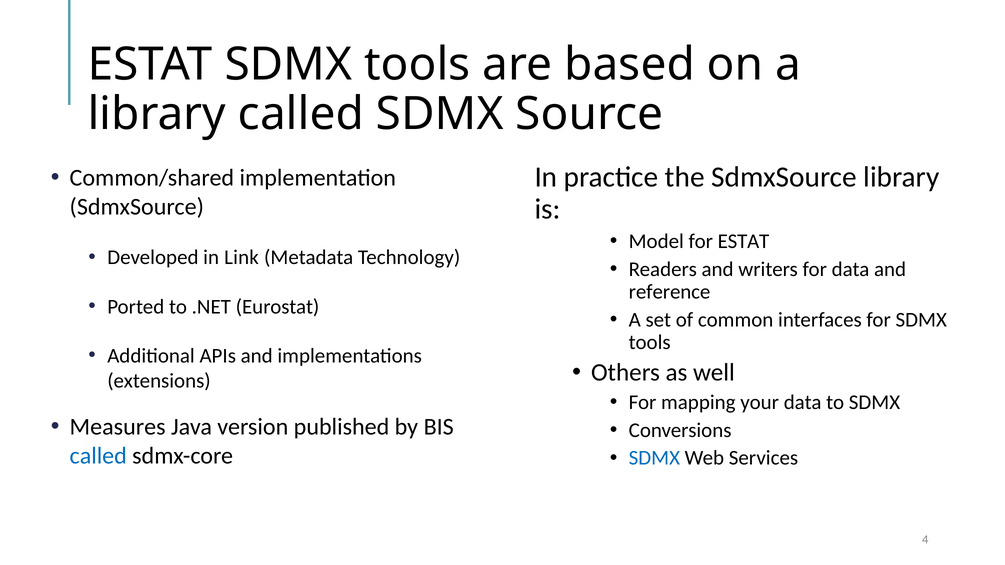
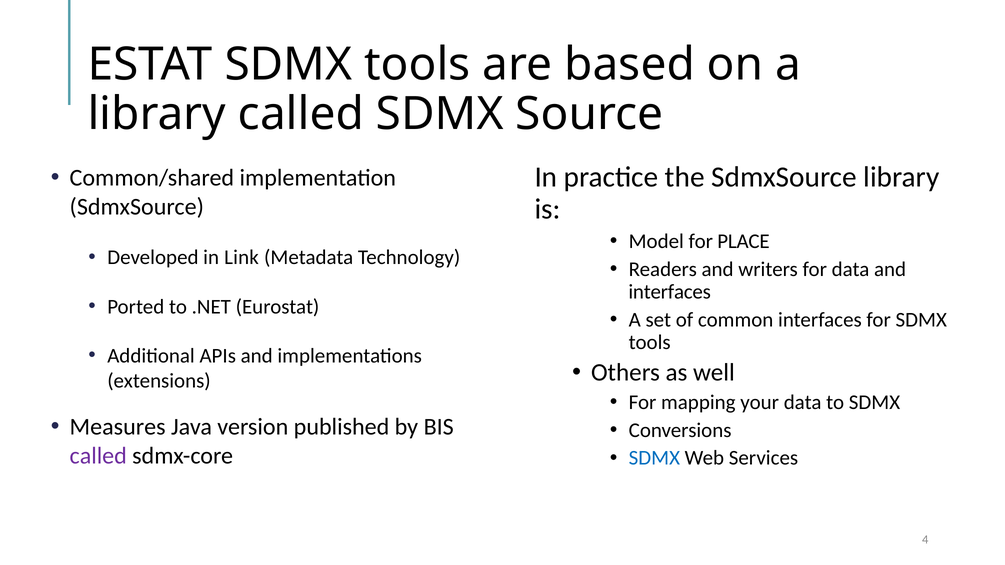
for ESTAT: ESTAT -> PLACE
reference at (670, 292): reference -> interfaces
called at (98, 456) colour: blue -> purple
